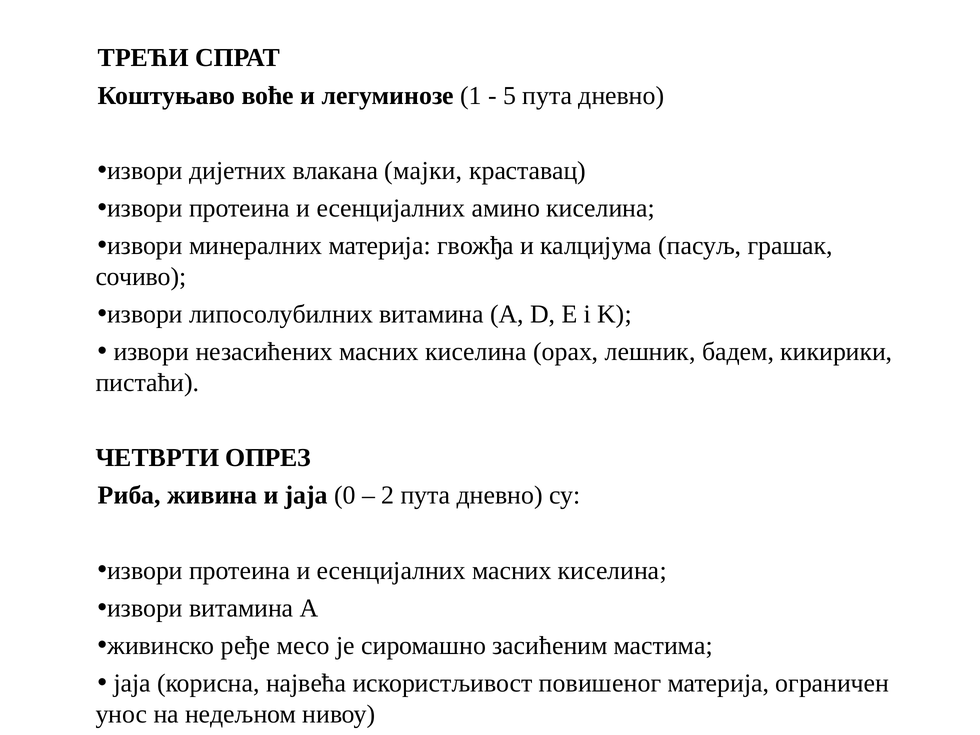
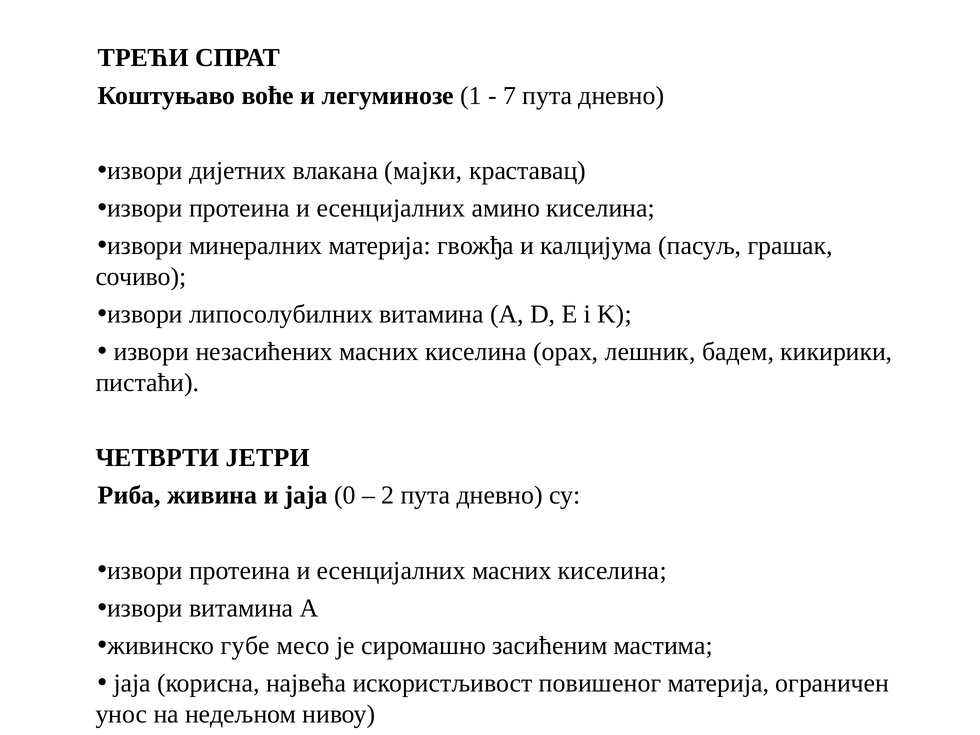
5: 5 -> 7
ОПРЕЗ: ОПРЕЗ -> ЈЕТРИ
ређе: ређе -> губе
